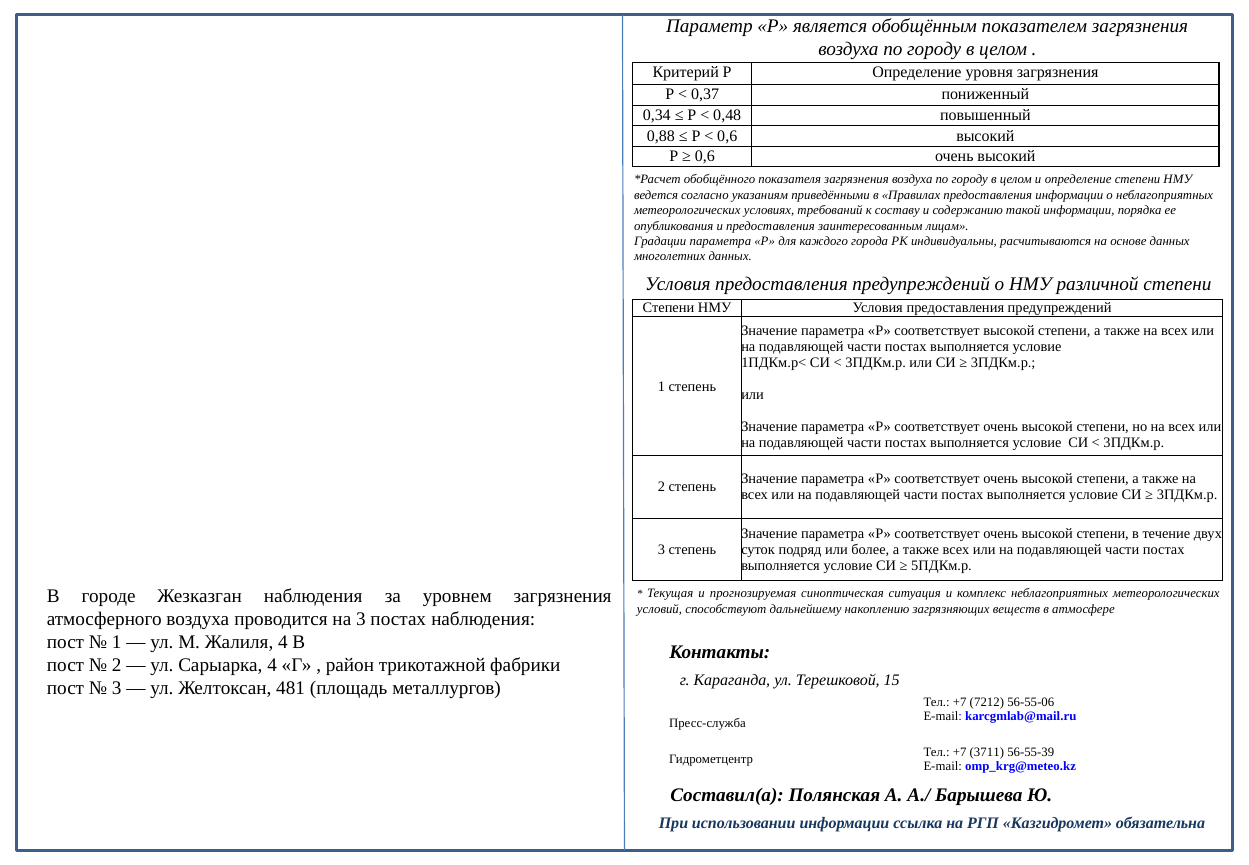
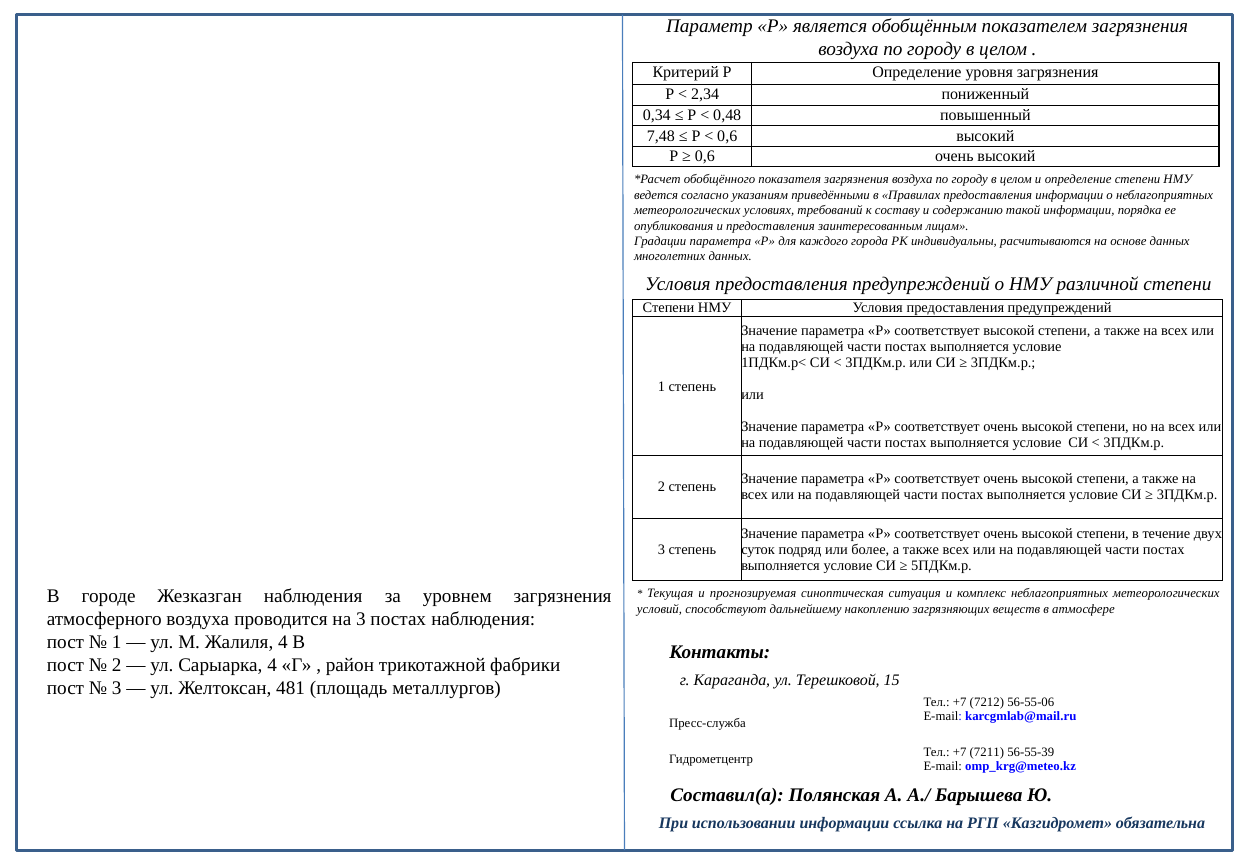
0,37: 0,37 -> 2,34
0,88: 0,88 -> 7,48
3711: 3711 -> 7211
